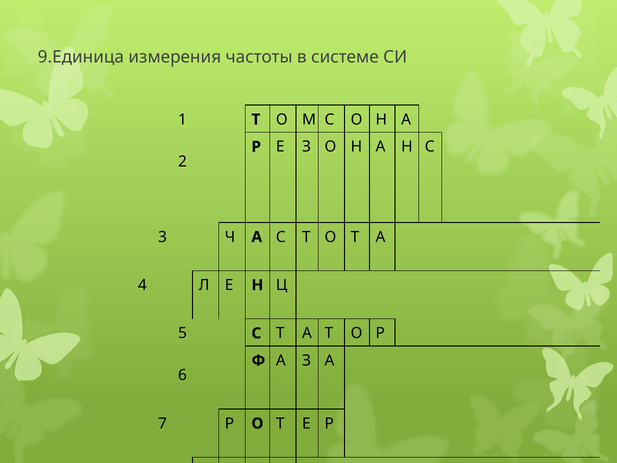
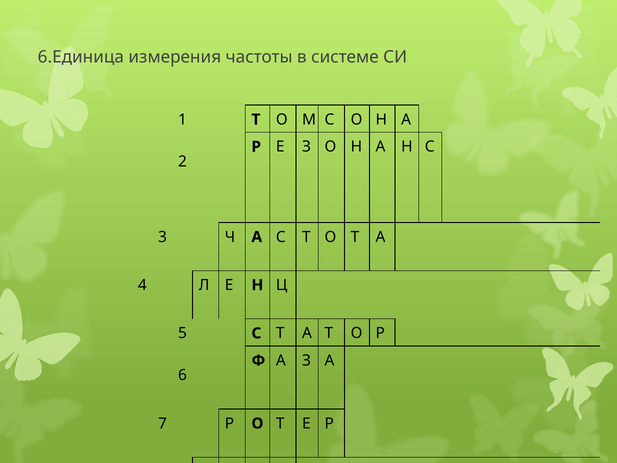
9.Единица: 9.Единица -> 6.Единица
